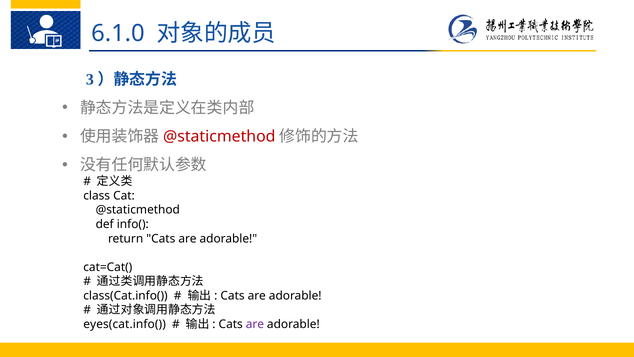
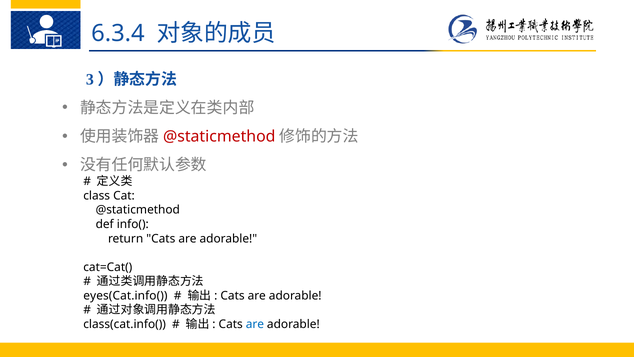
6.1.0: 6.1.0 -> 6.3.4
class(Cat.info(: class(Cat.info( -> eyes(Cat.info(
eyes(cat.info(: eyes(cat.info( -> class(cat.info(
are at (255, 324) colour: purple -> blue
